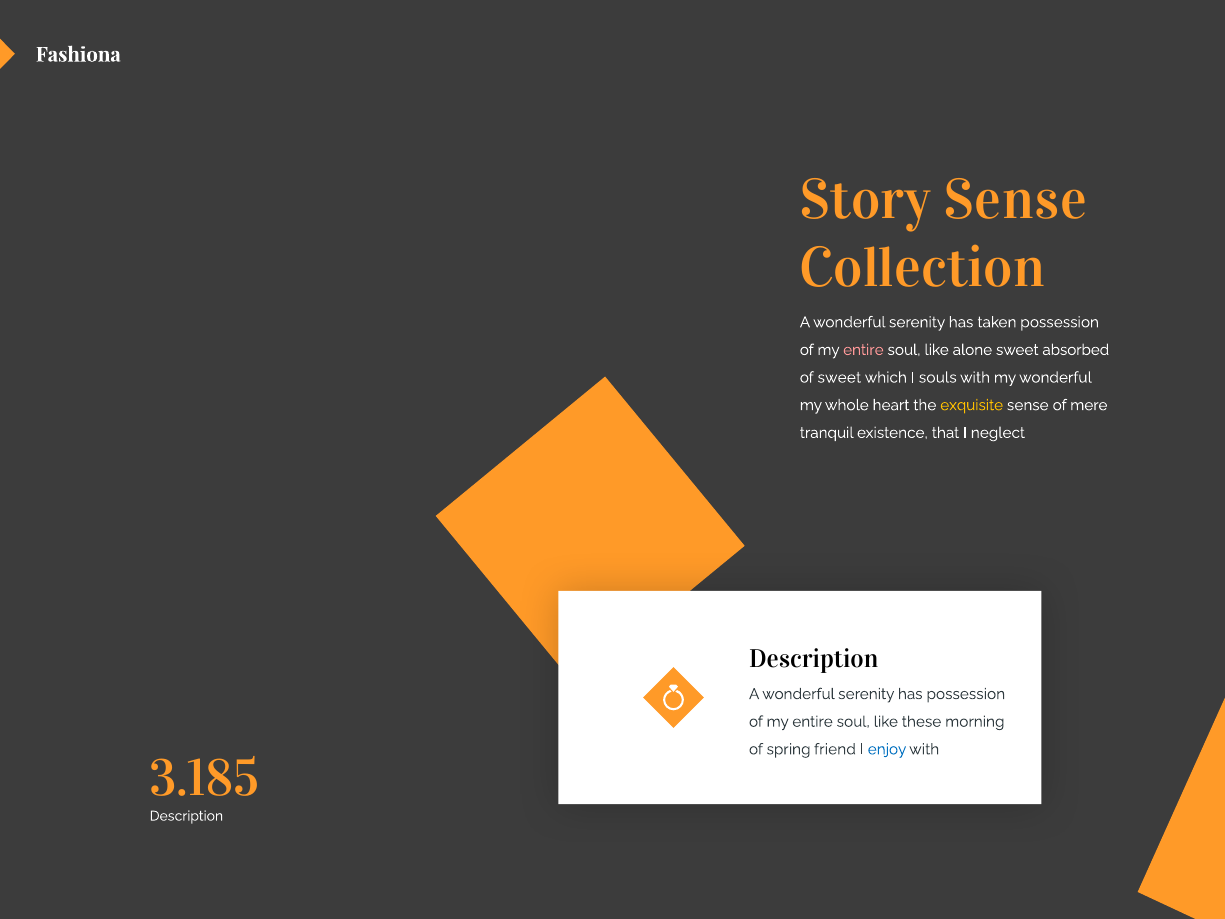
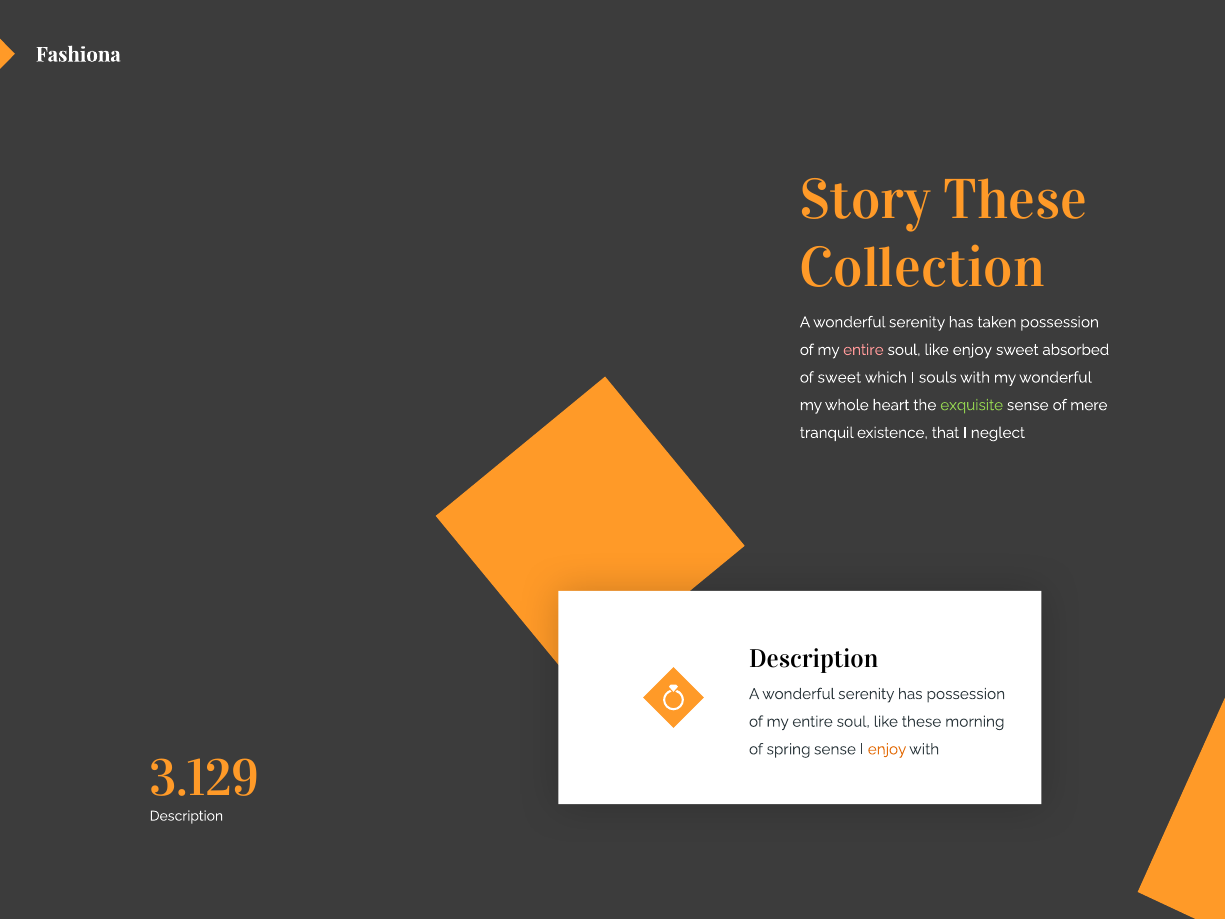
Story Sense: Sense -> These
like alone: alone -> enjoy
exquisite colour: yellow -> light green
spring friend: friend -> sense
enjoy at (887, 749) colour: blue -> orange
3.185: 3.185 -> 3.129
